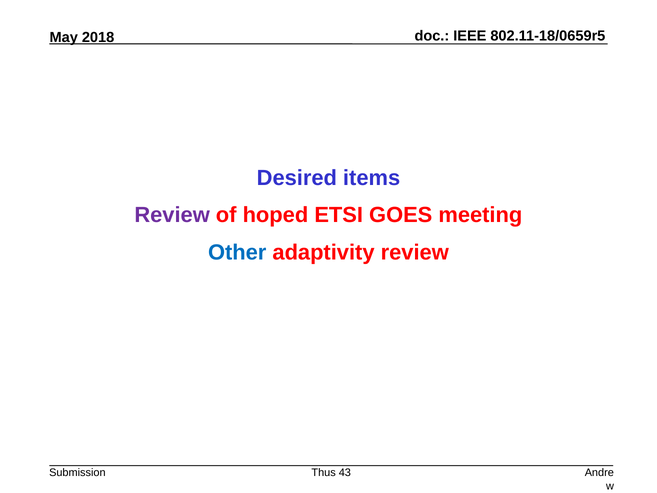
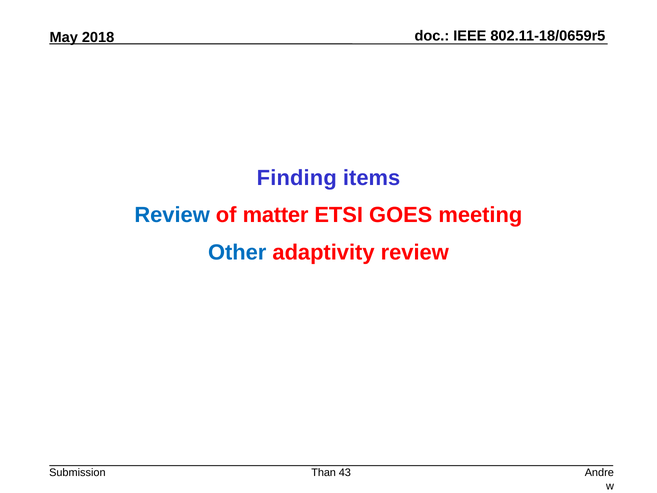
Desired: Desired -> Finding
Review at (172, 215) colour: purple -> blue
hoped: hoped -> matter
Thus: Thus -> Than
